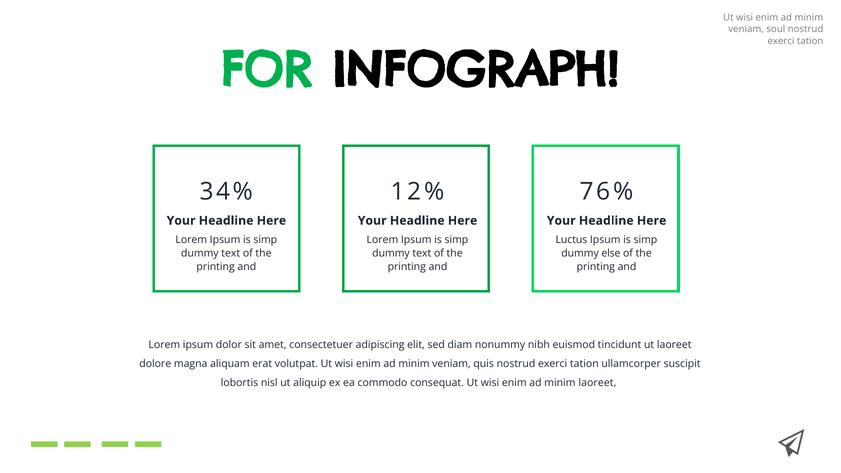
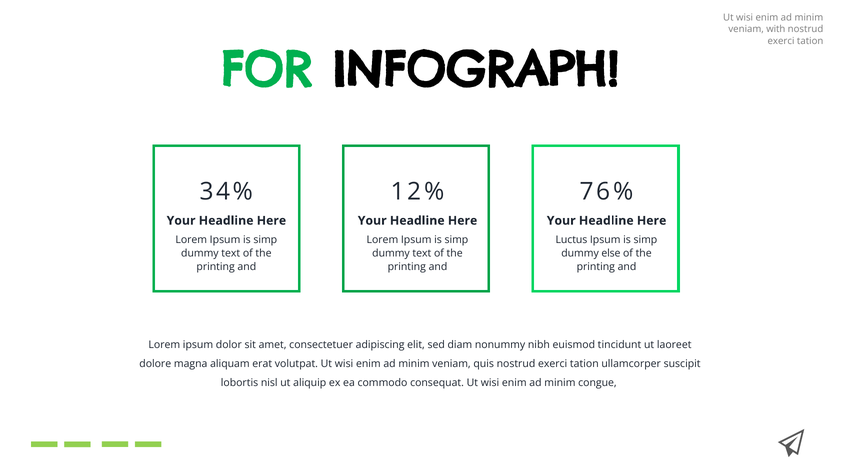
soul: soul -> with
minim laoreet: laoreet -> congue
